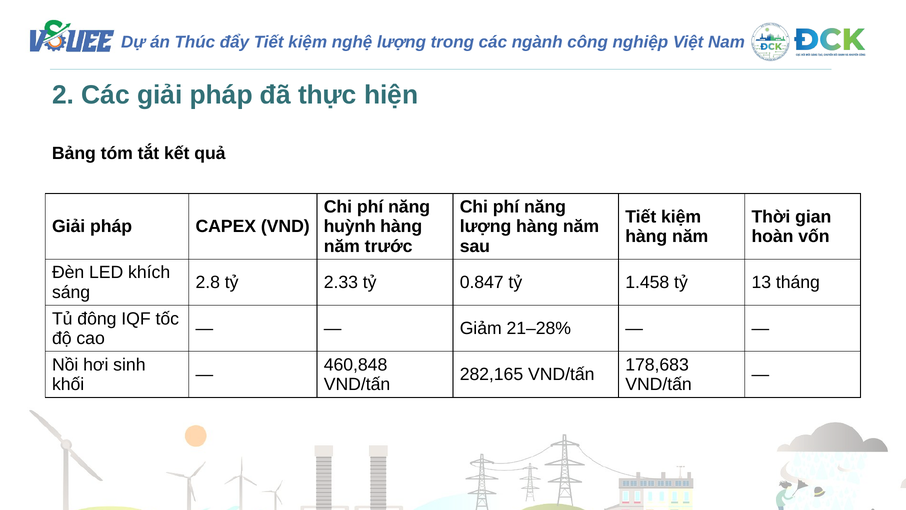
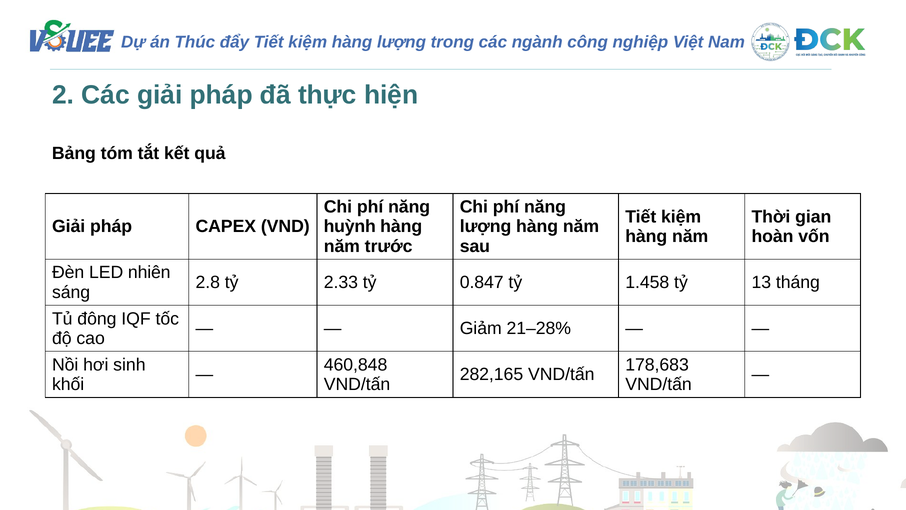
nghệ at (352, 42): nghệ -> hàng
khích: khích -> nhiên
